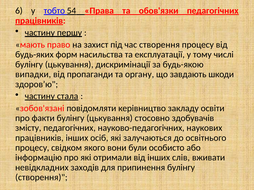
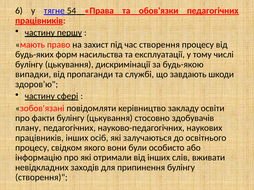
тобто: тобто -> тягне
органу: органу -> службі
стала: стала -> сфері
змісту: змісту -> плану
